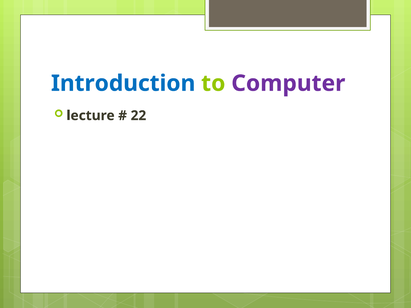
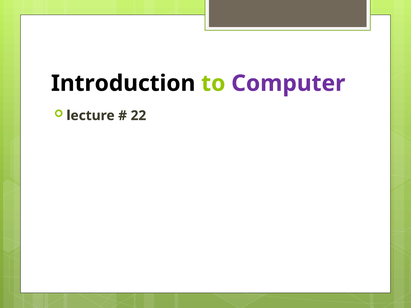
Introduction colour: blue -> black
